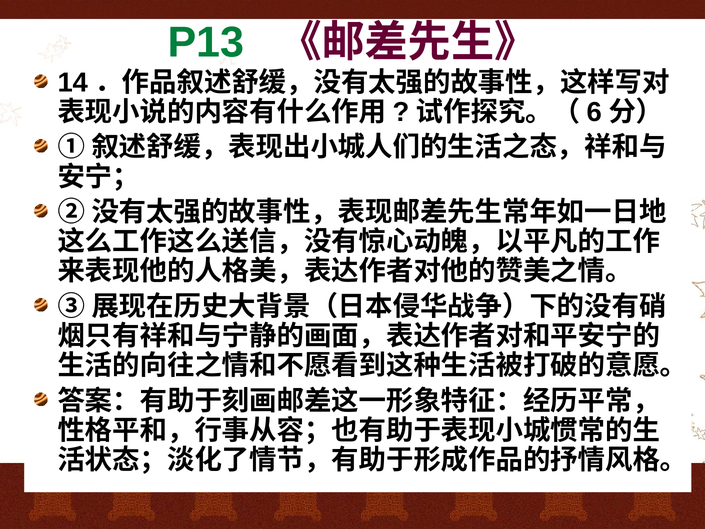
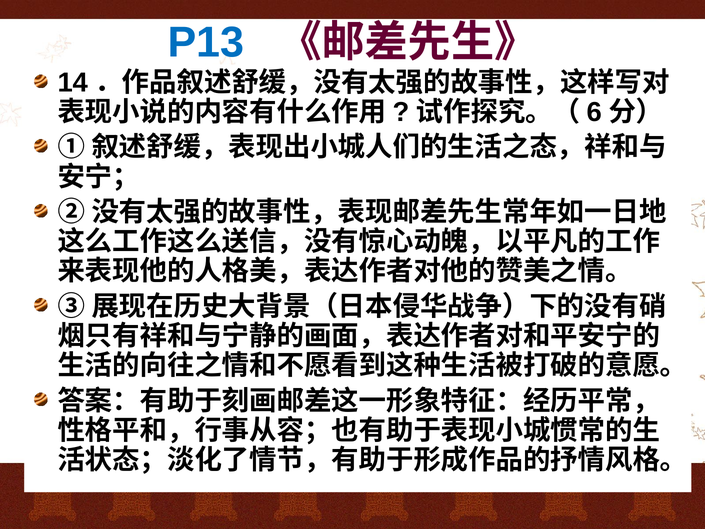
P13 colour: green -> blue
